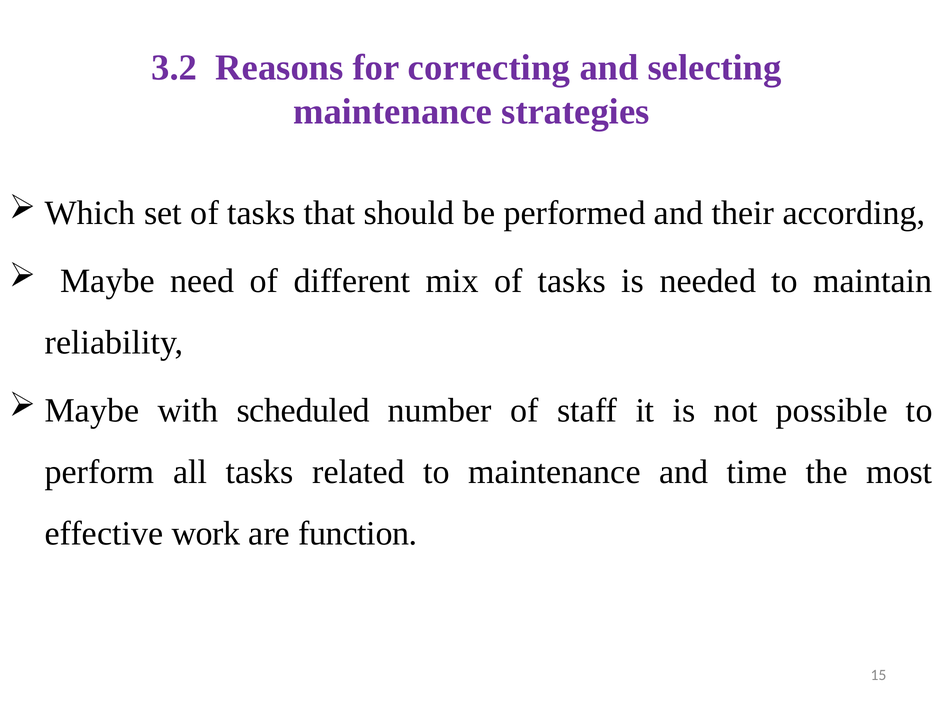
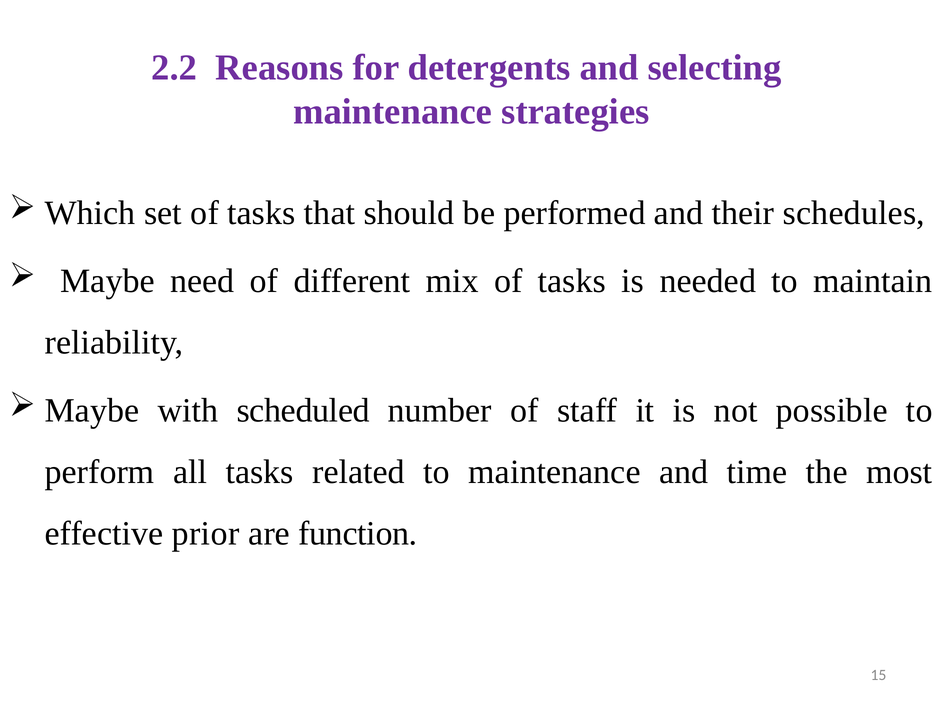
3.2: 3.2 -> 2.2
correcting: correcting -> detergents
according: according -> schedules
work: work -> prior
